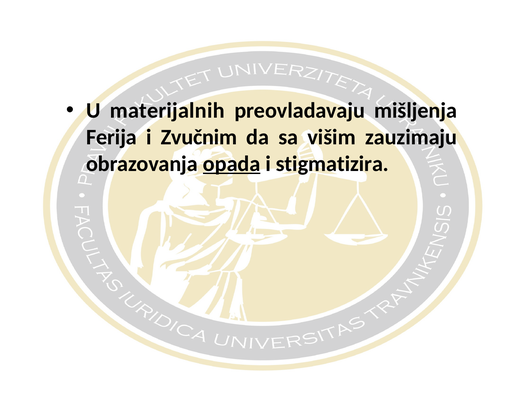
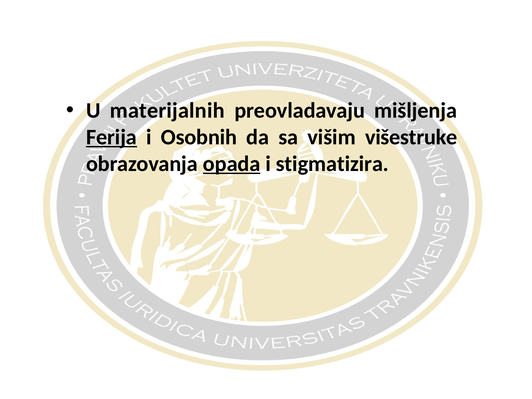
Ferija underline: none -> present
Zvučnim: Zvučnim -> Osobnih
zauzimaju: zauzimaju -> višestruke
